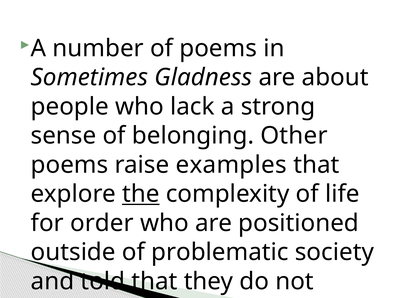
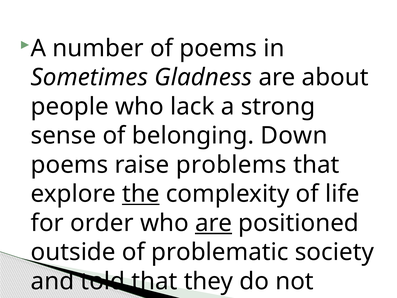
Other: Other -> Down
examples: examples -> problems
are at (214, 223) underline: none -> present
